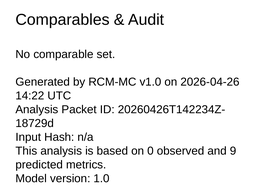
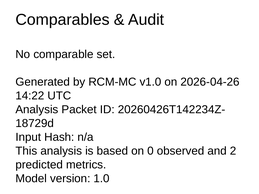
9: 9 -> 2
